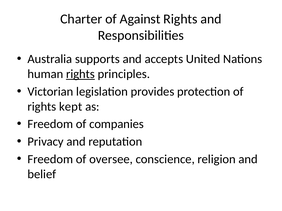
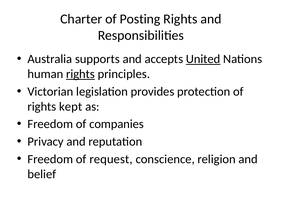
Against: Against -> Posting
United underline: none -> present
oversee: oversee -> request
